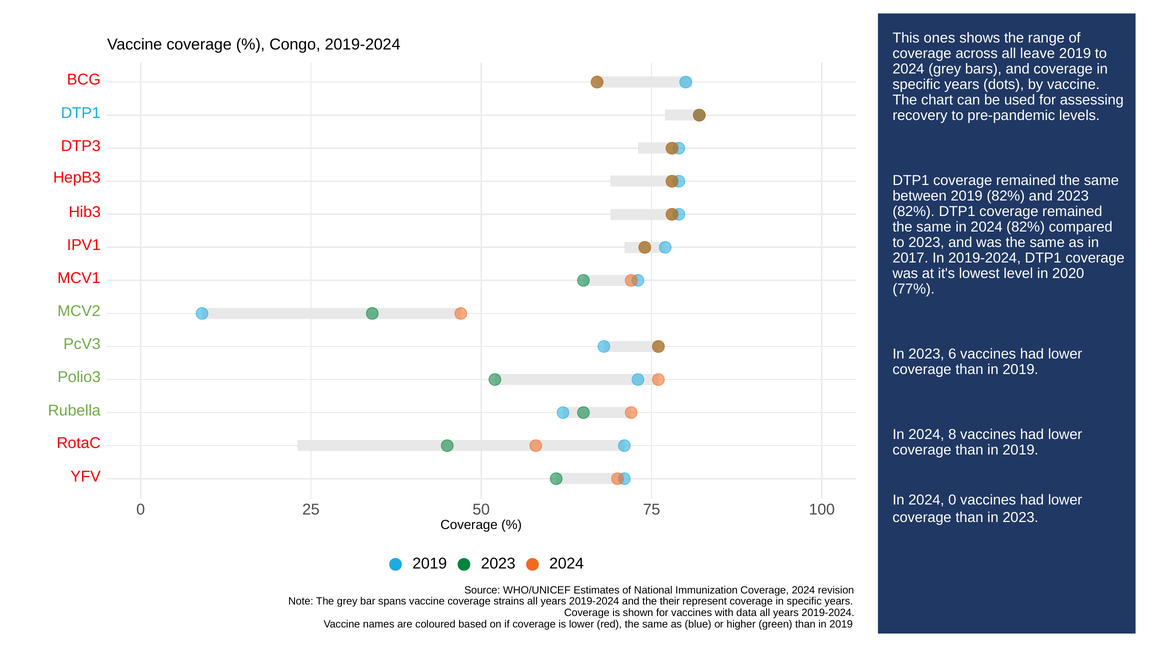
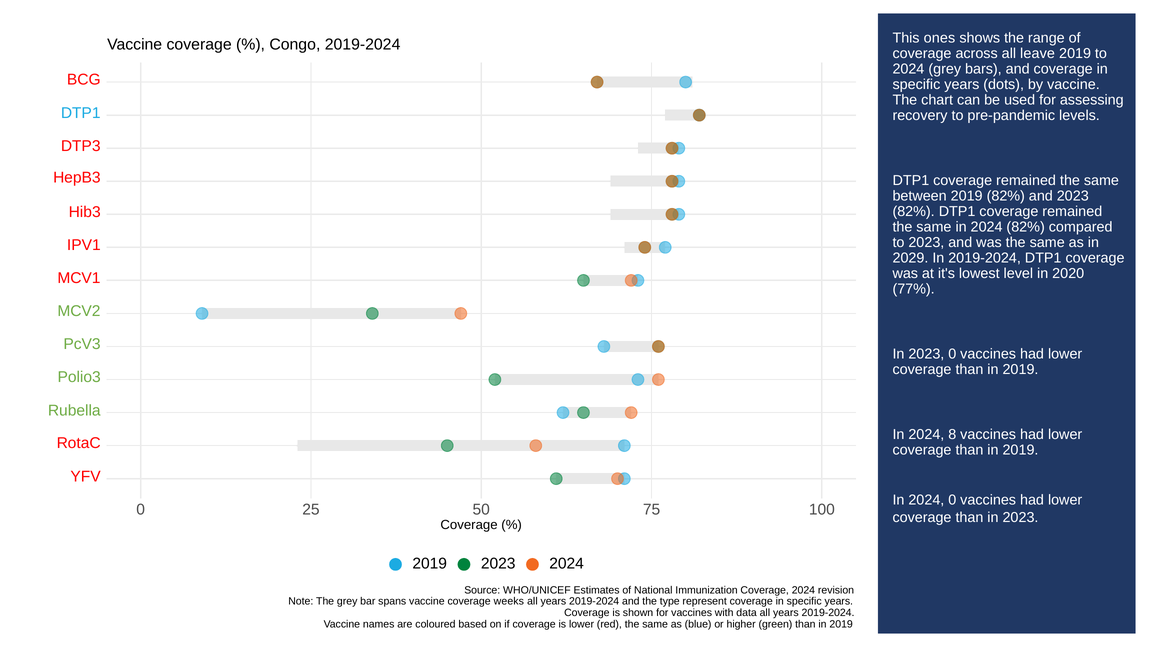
2017: 2017 -> 2029
2023 6: 6 -> 0
strains: strains -> weeks
their: their -> type
